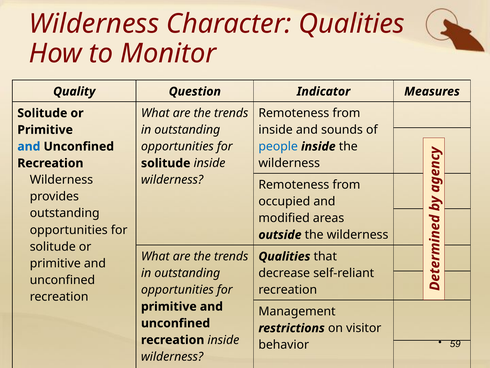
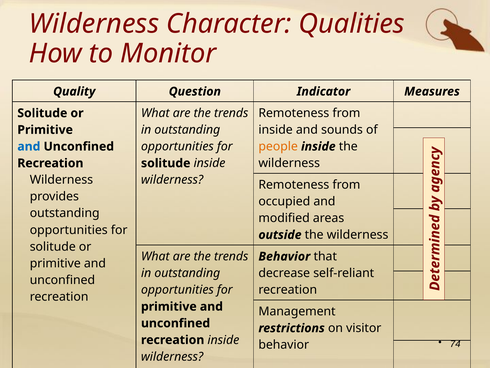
people colour: blue -> orange
Qualities at (284, 256): Qualities -> Behavior
59: 59 -> 74
